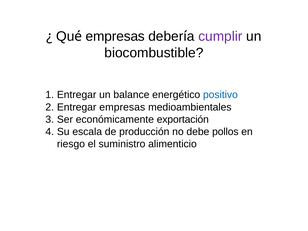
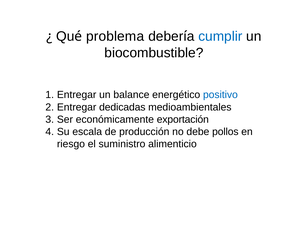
empresas at (115, 36): empresas -> problema
cumplir colour: purple -> blue
Entregar empresas: empresas -> dedicadas
